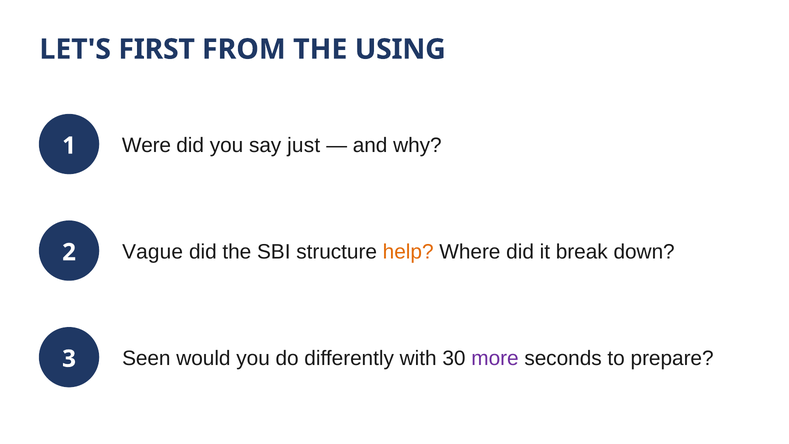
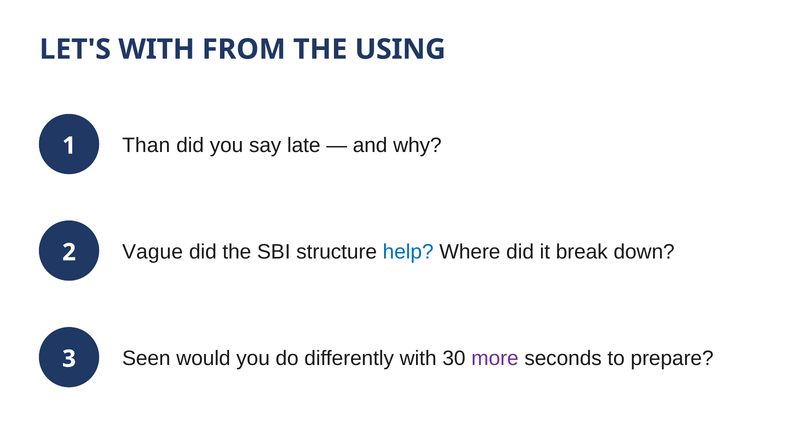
LET'S FIRST: FIRST -> WITH
Were: Were -> Than
just: just -> late
help colour: orange -> blue
